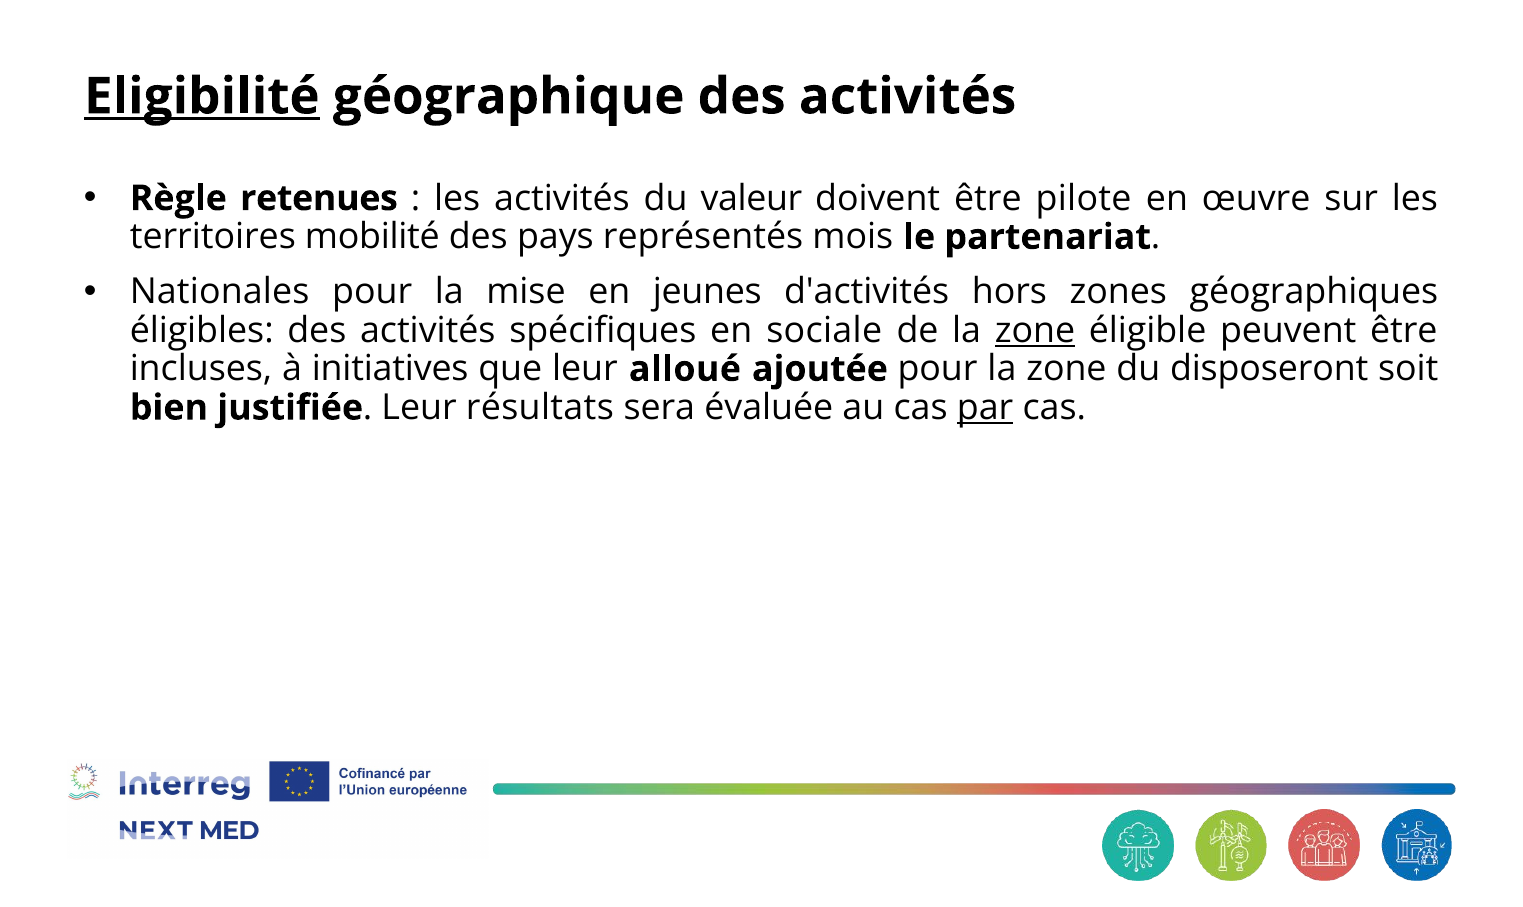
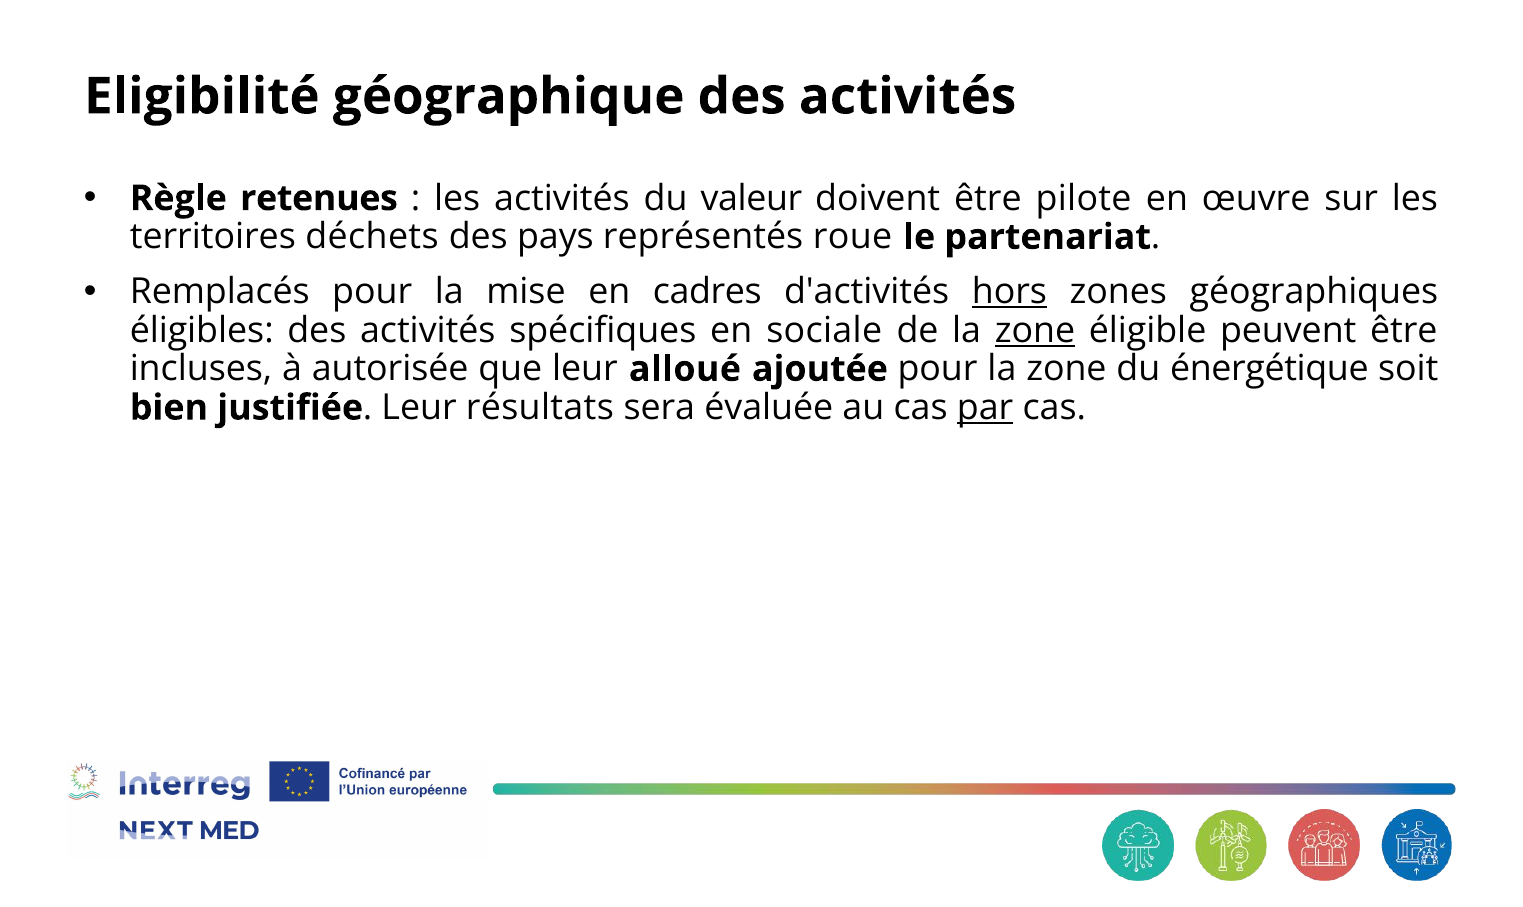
Eligibilité underline: present -> none
mobilité: mobilité -> déchets
mois: mois -> roue
Nationales: Nationales -> Remplacés
jeunes: jeunes -> cadres
hors underline: none -> present
initiatives: initiatives -> autorisée
disposeront: disposeront -> énergétique
